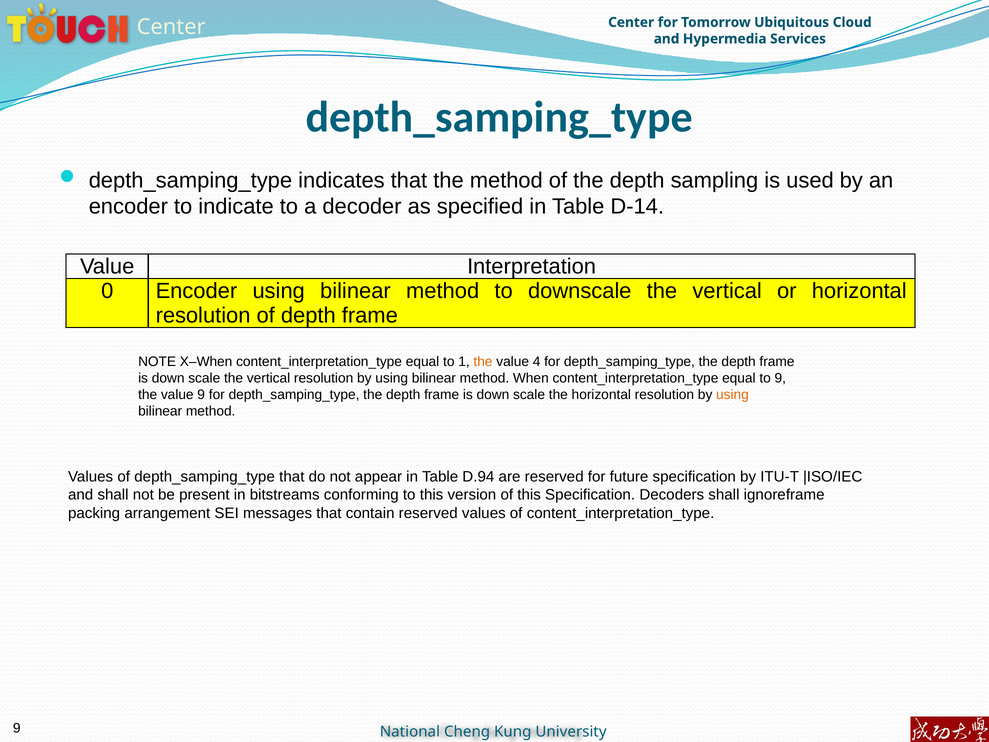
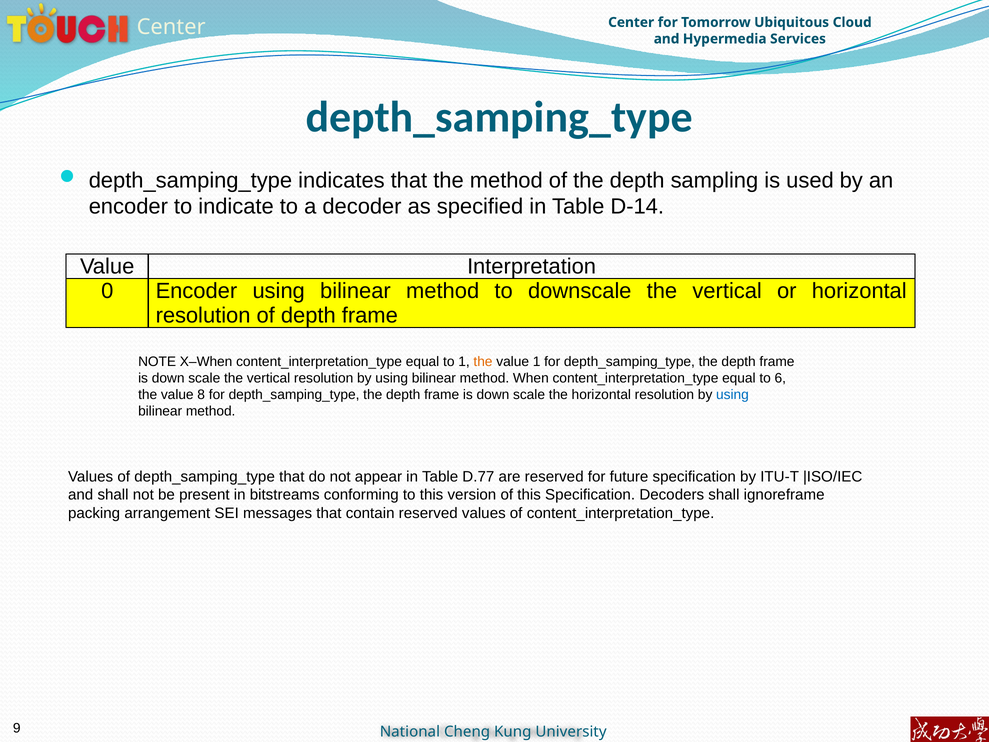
value 4: 4 -> 1
to 9: 9 -> 6
value 9: 9 -> 8
using at (732, 395) colour: orange -> blue
D.94: D.94 -> D.77
